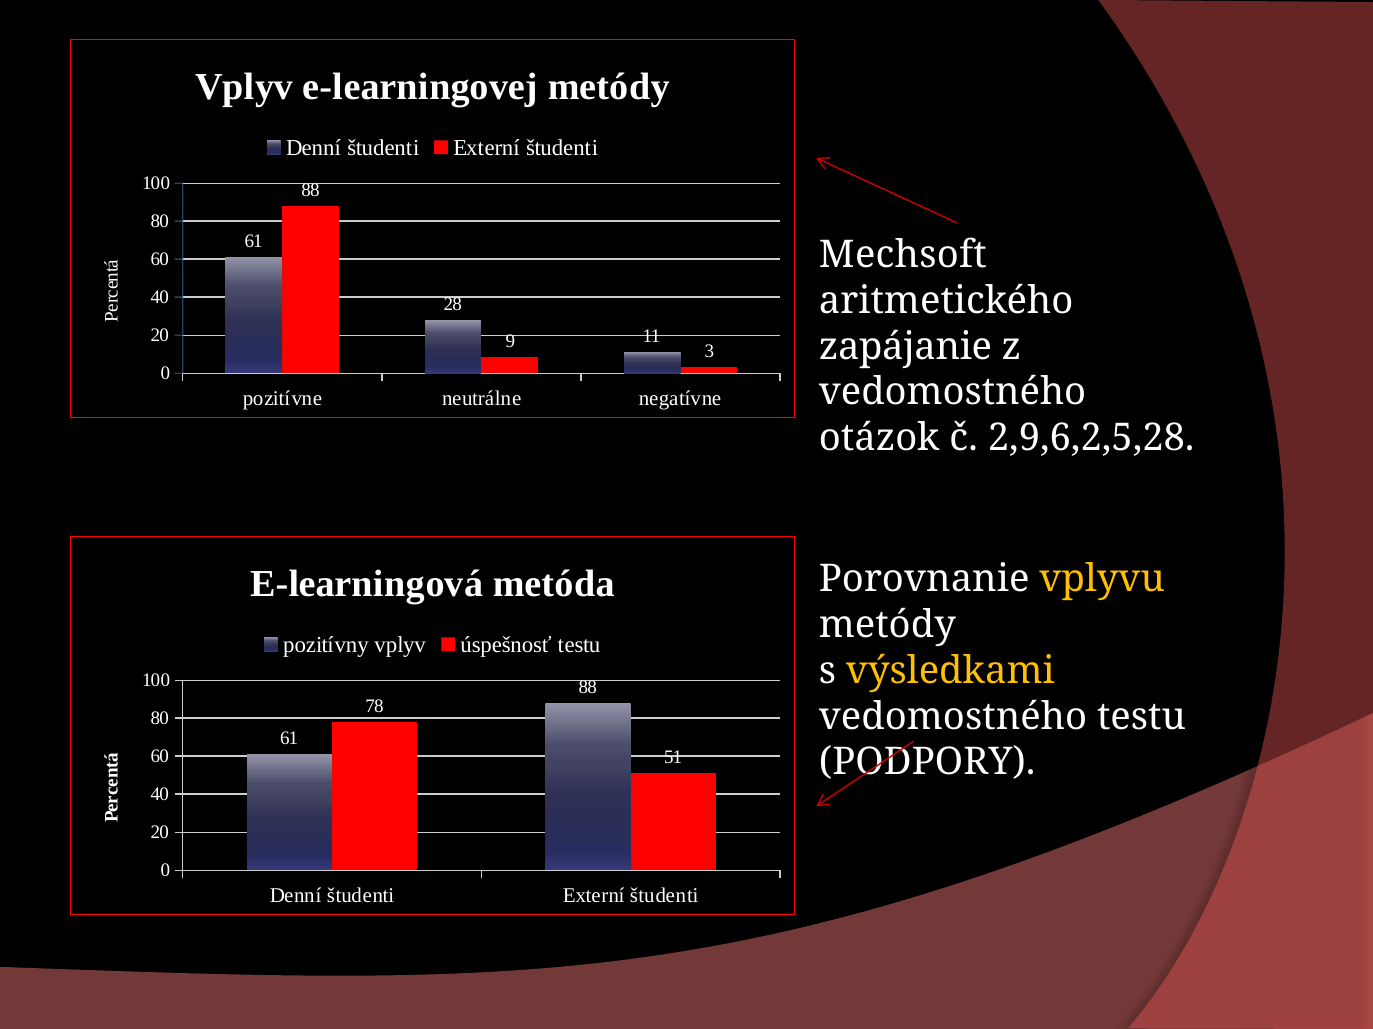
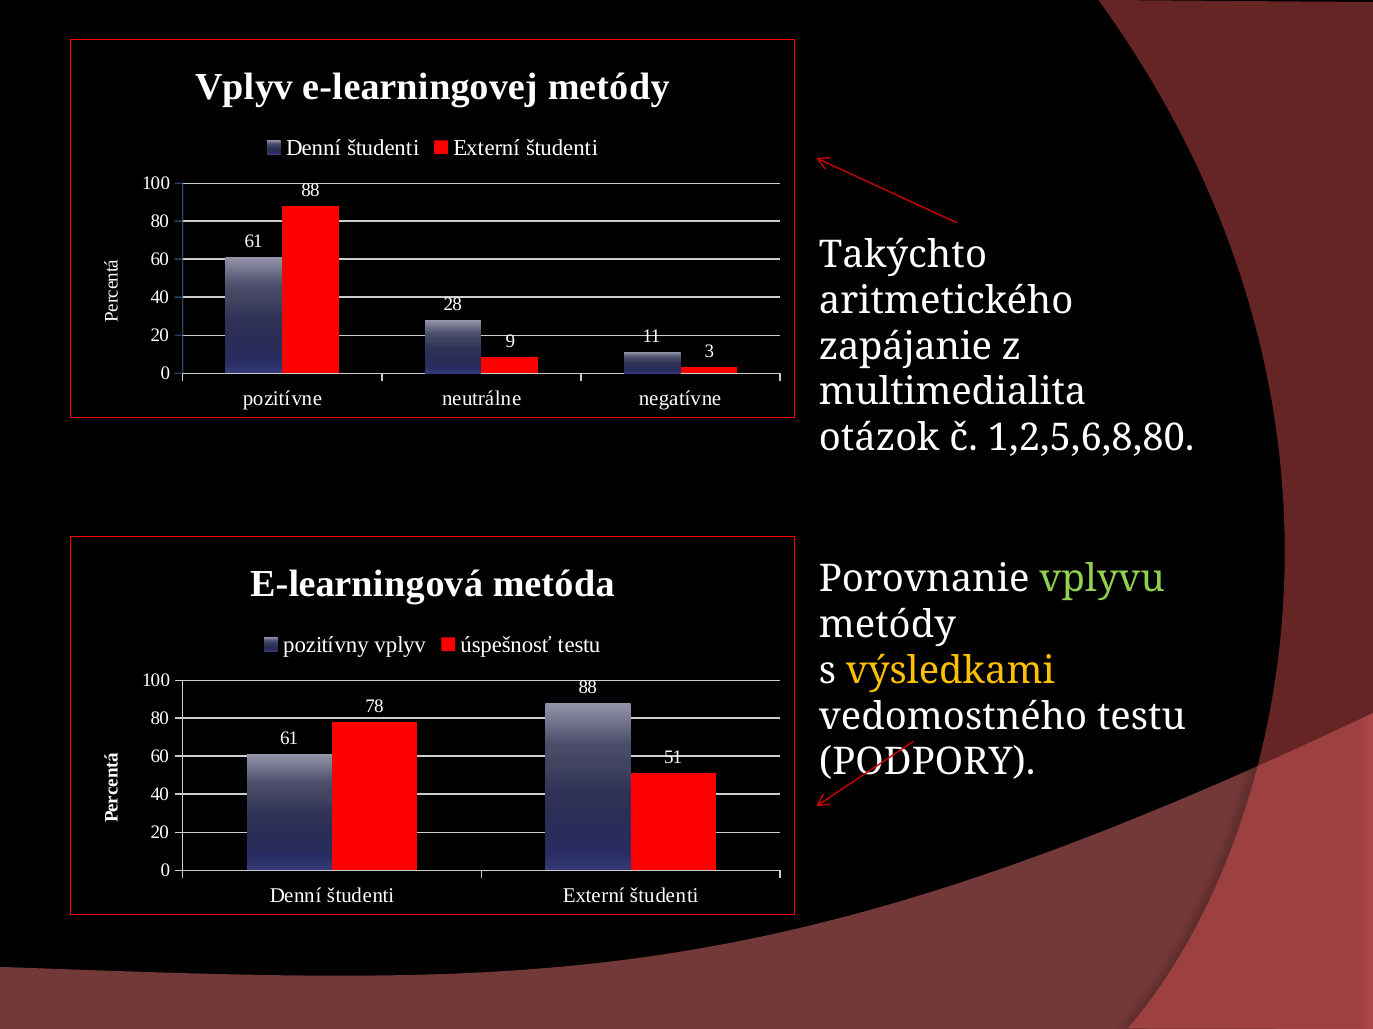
Mechsoft: Mechsoft -> Takýchto
vedomostného at (953, 393): vedomostného -> multimedialita
2,9,6,2,5,28: 2,9,6,2,5,28 -> 1,2,5,6,8,80
vplyvu colour: yellow -> light green
